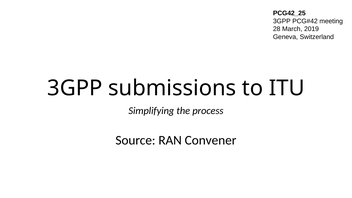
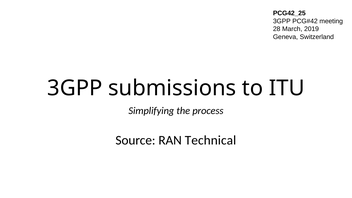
Convener: Convener -> Technical
